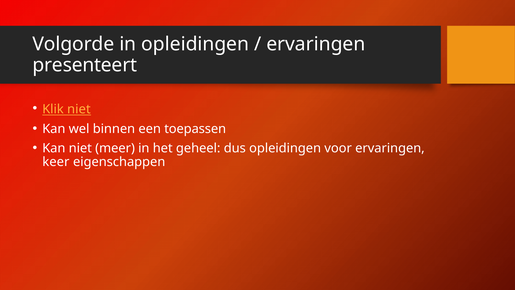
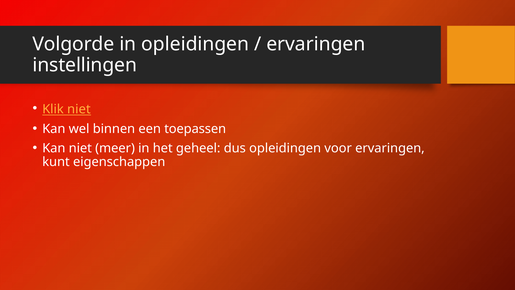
presenteert: presenteert -> instellingen
keer: keer -> kunt
